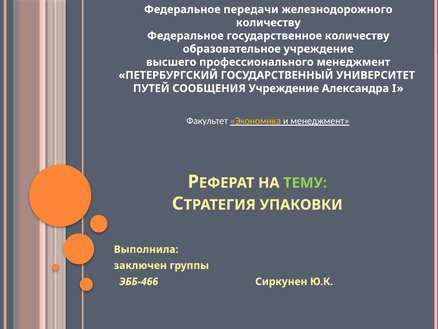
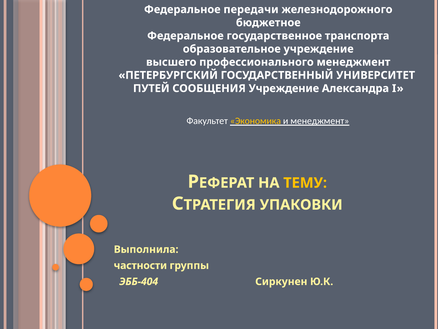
количеству at (268, 23): количеству -> бюджетное
государственное количеству: количеству -> транспорта
ТЕМУ colour: light green -> yellow
заключен: заключен -> частности
ЭББ-466: ЭББ-466 -> ЭББ-404
